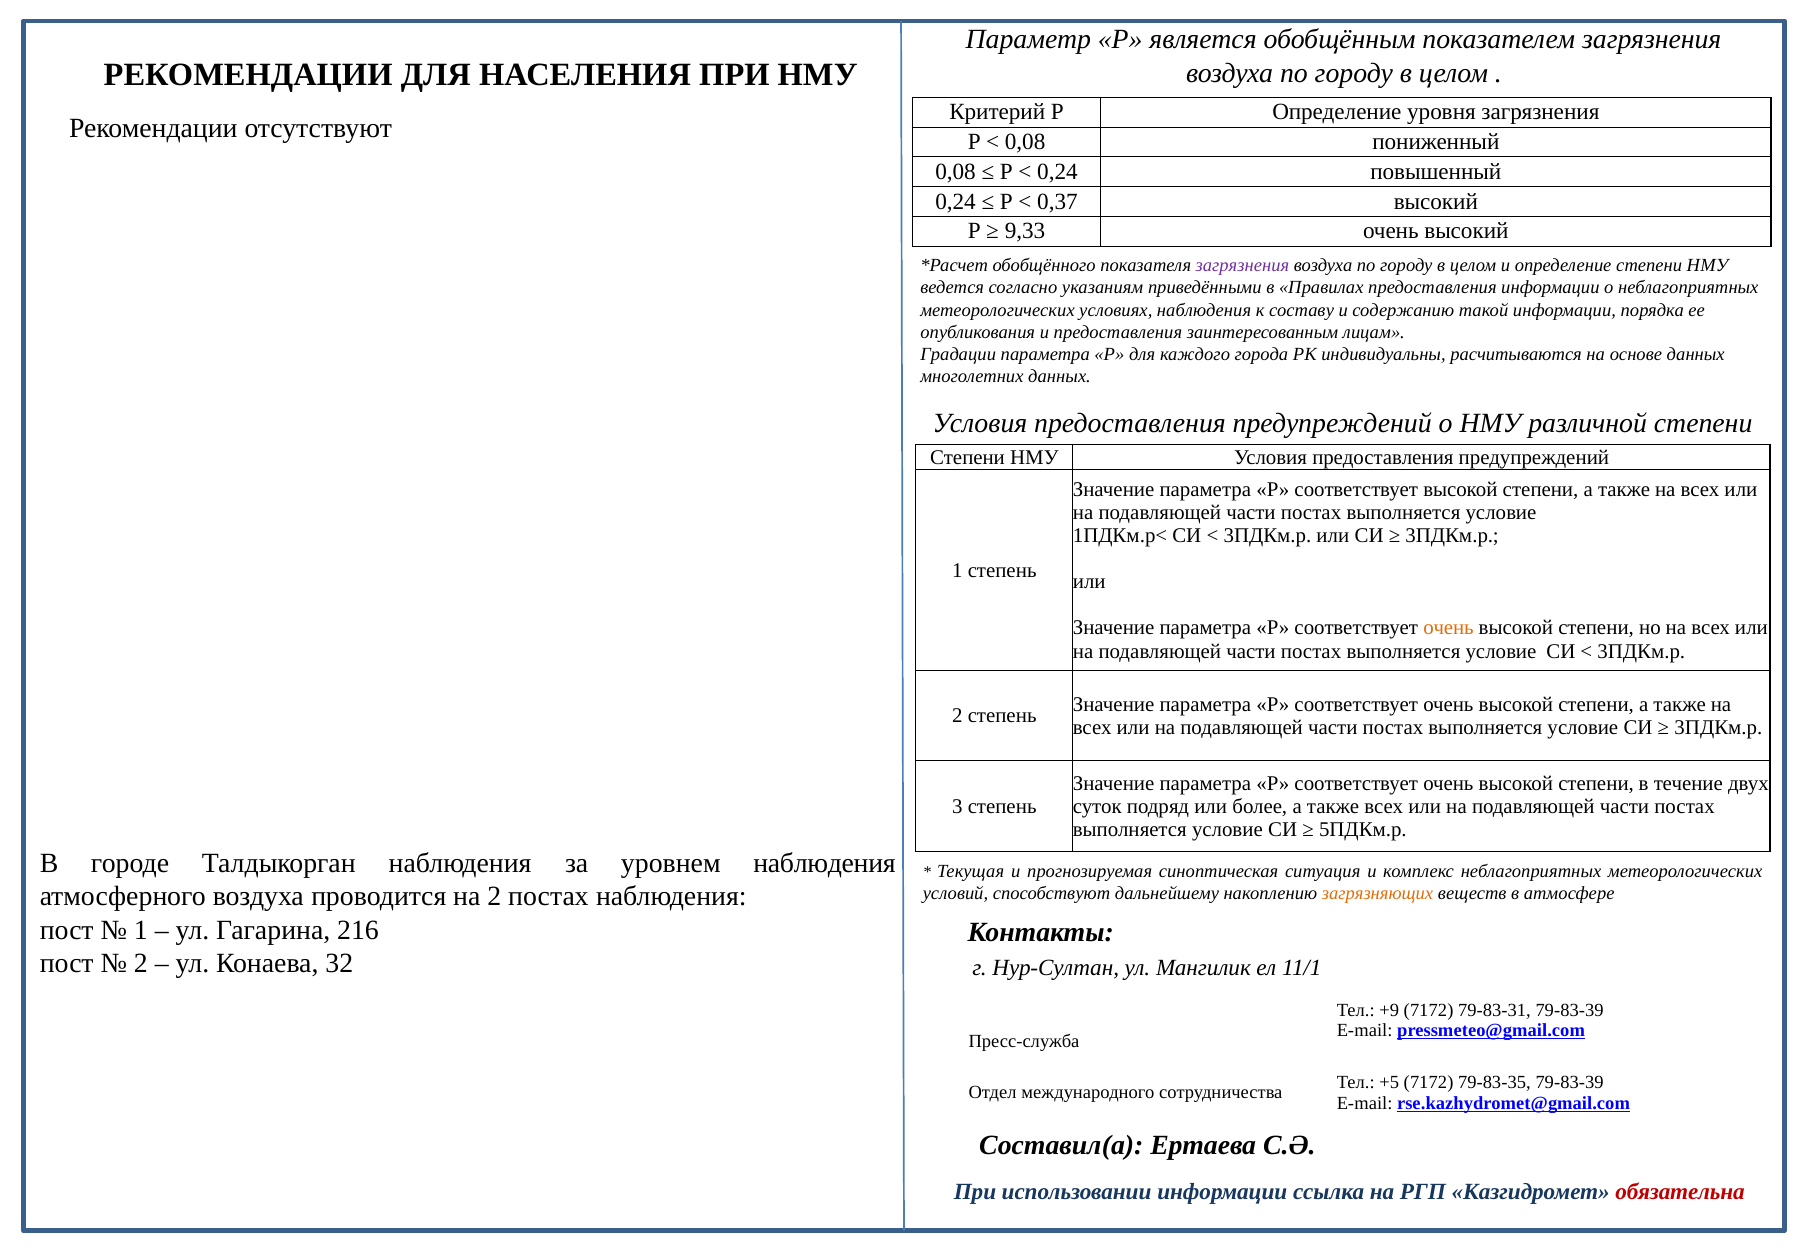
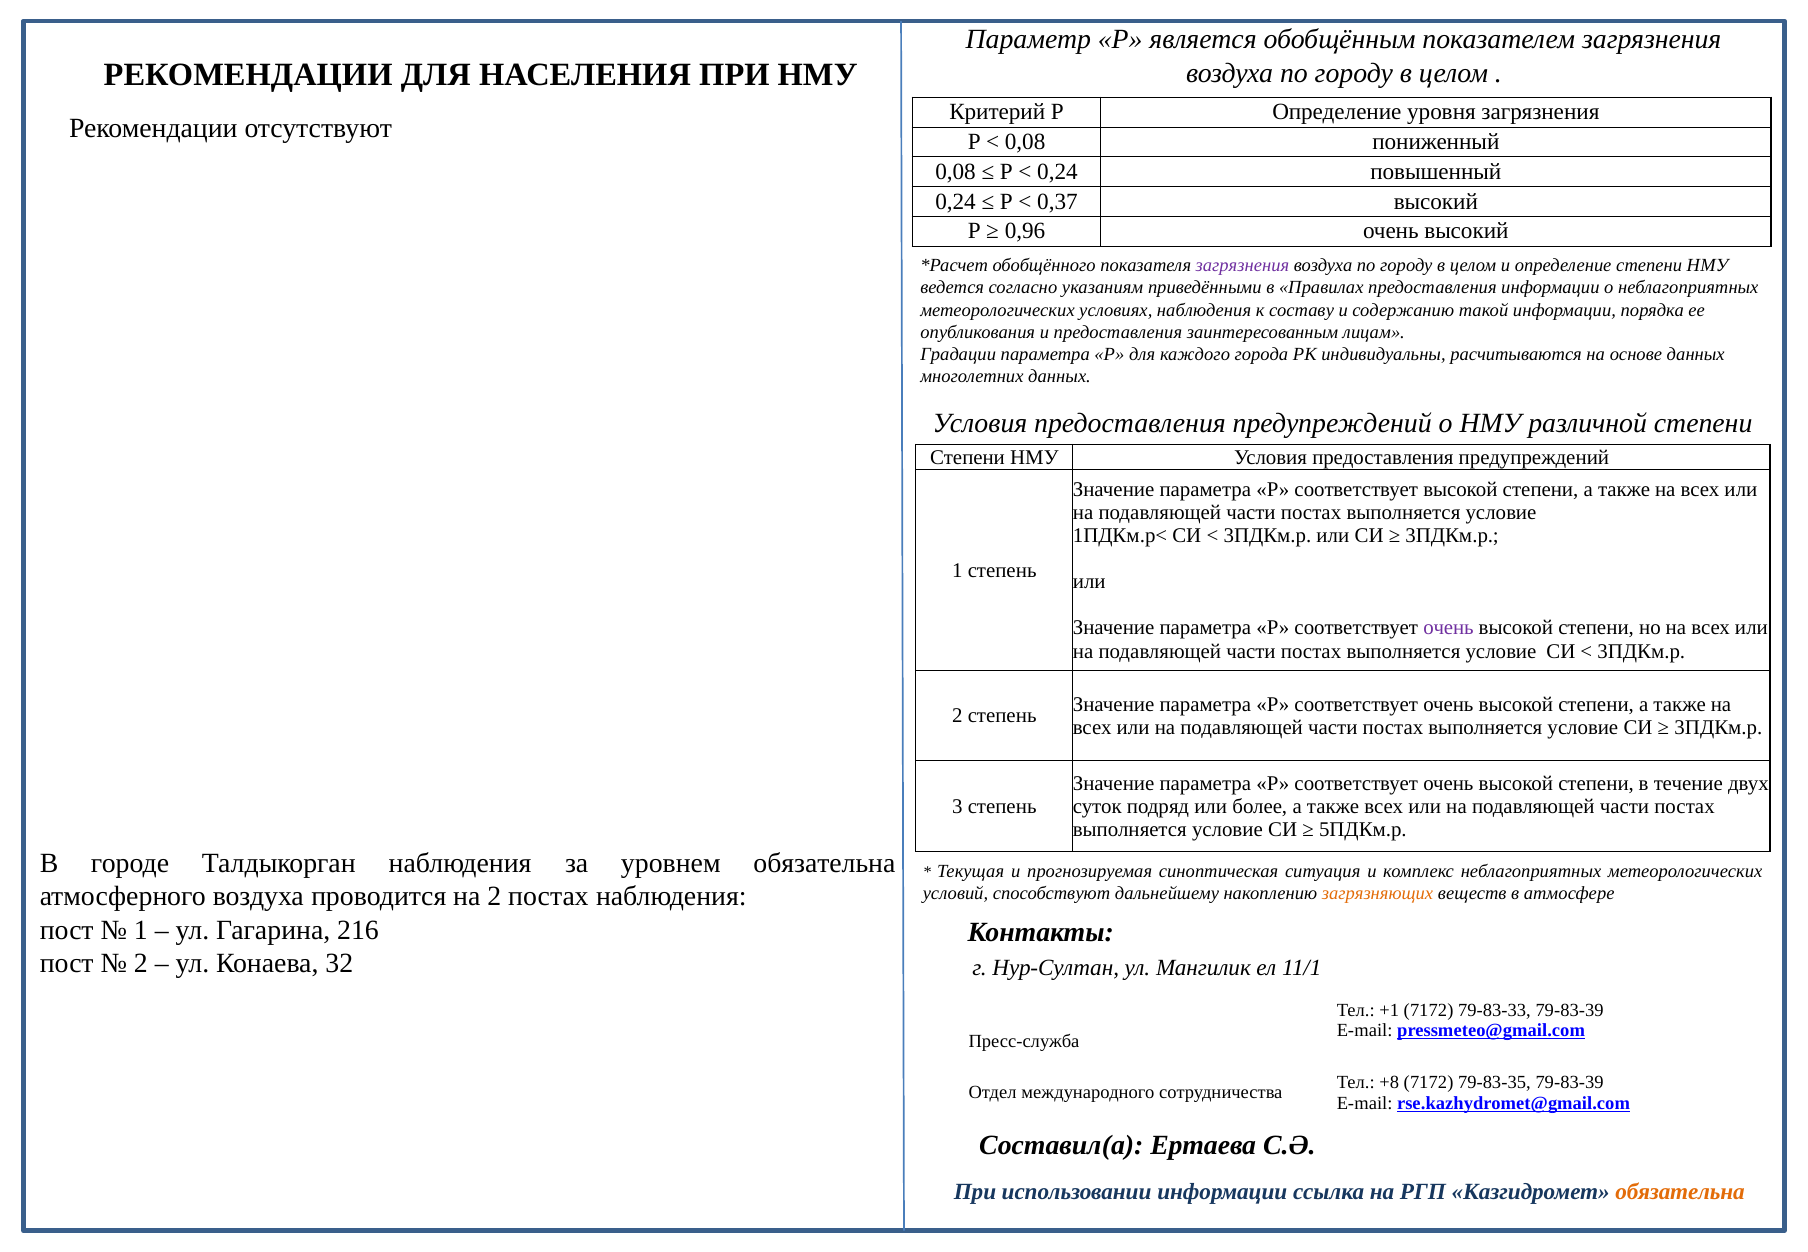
9,33: 9,33 -> 0,96
очень at (1448, 628) colour: orange -> purple
уровнем наблюдения: наблюдения -> обязательна
+9: +9 -> +1
79-83-31: 79-83-31 -> 79-83-33
+5: +5 -> +8
обязательна at (1680, 1192) colour: red -> orange
